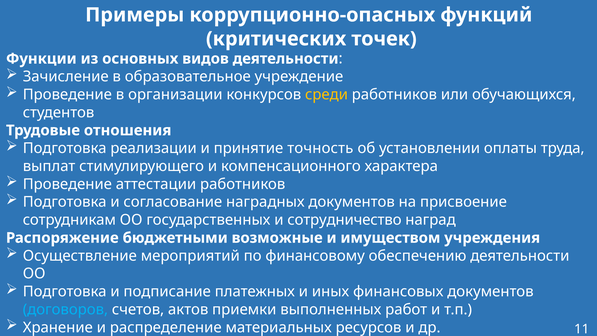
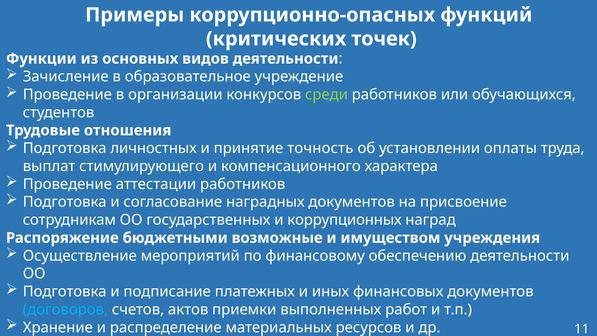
среди colour: yellow -> light green
реализации: реализации -> личностных
сотрудничество: сотрудничество -> коррупционных
